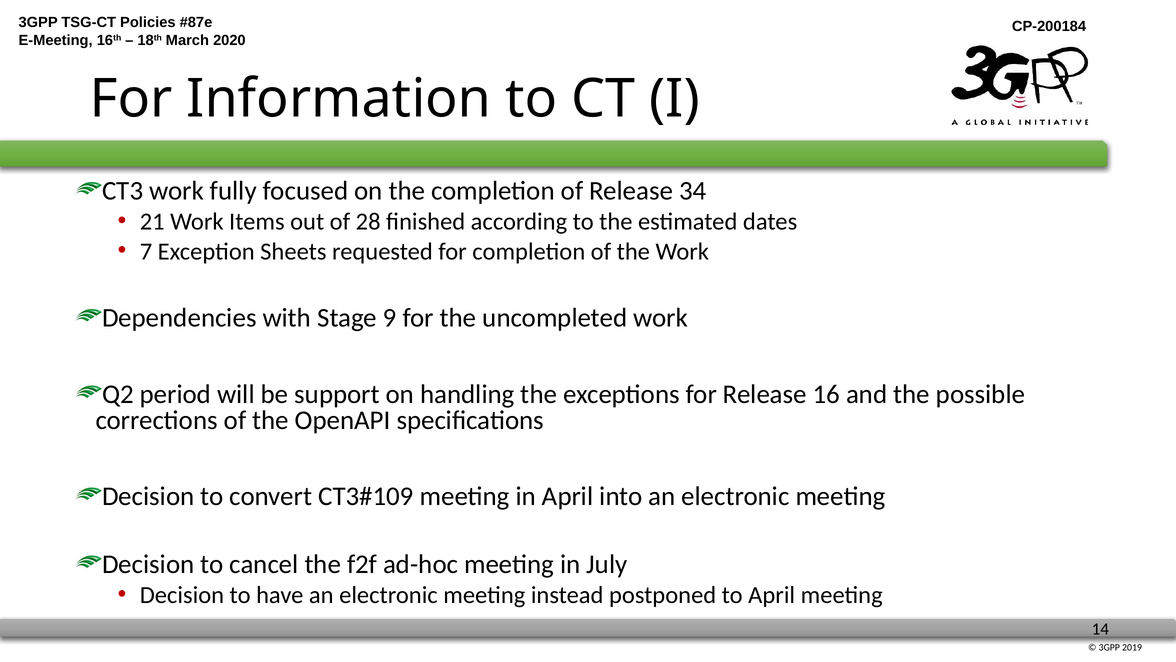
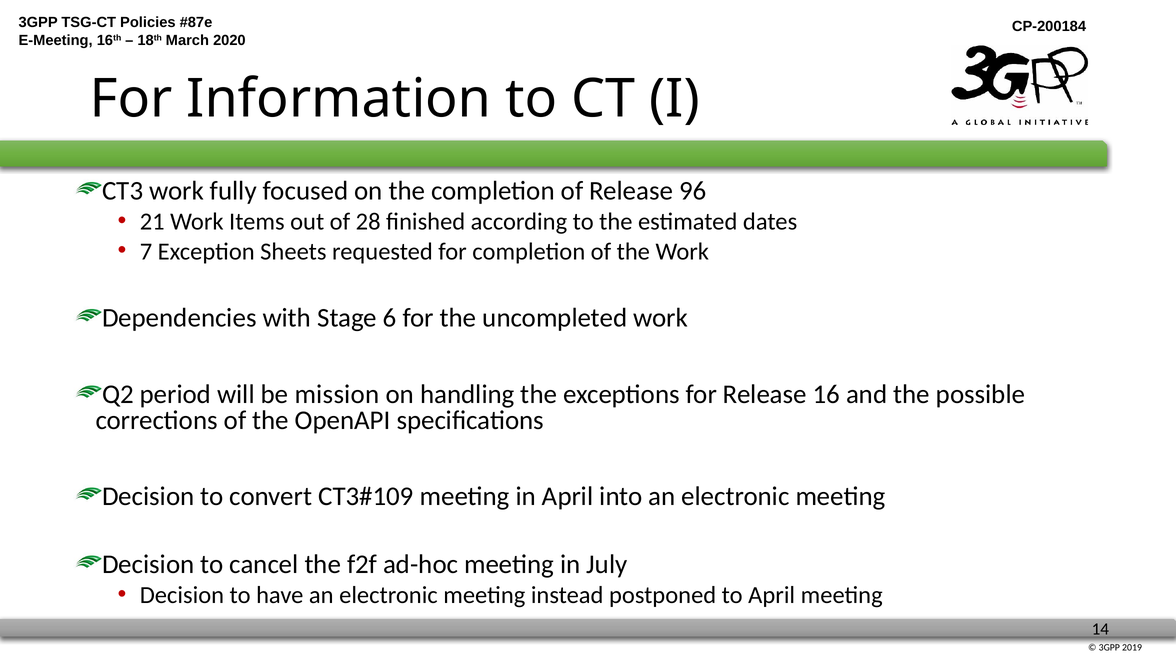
34: 34 -> 96
9: 9 -> 6
support: support -> mission
